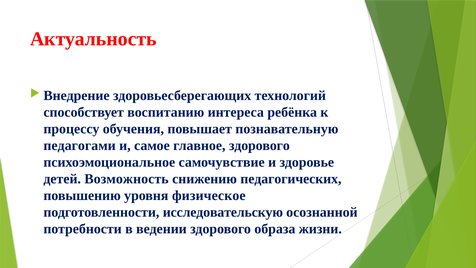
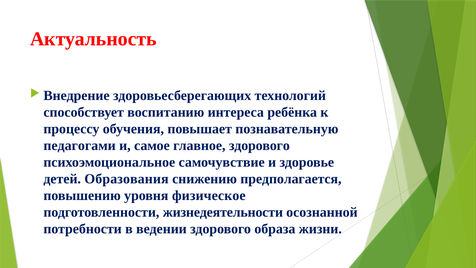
Возможность: Возможность -> Образования
педагогических: педагогических -> предполагается
исследовательскую: исследовательскую -> жизнедеятельности
